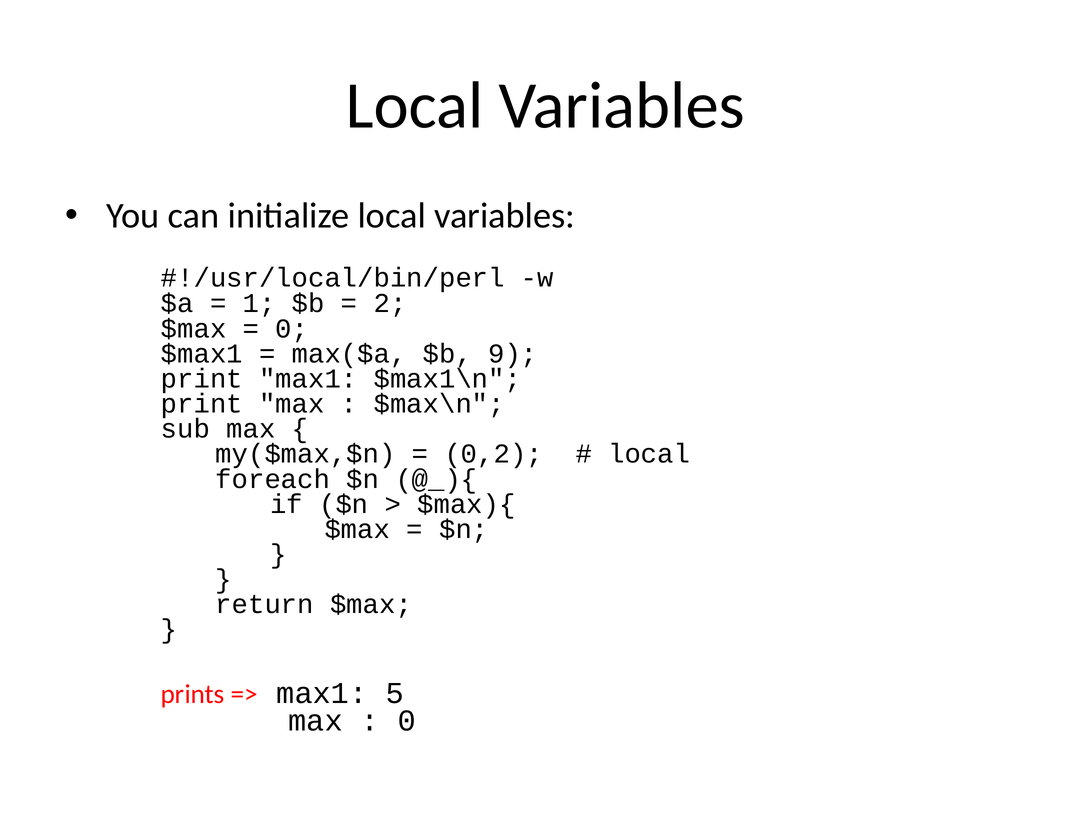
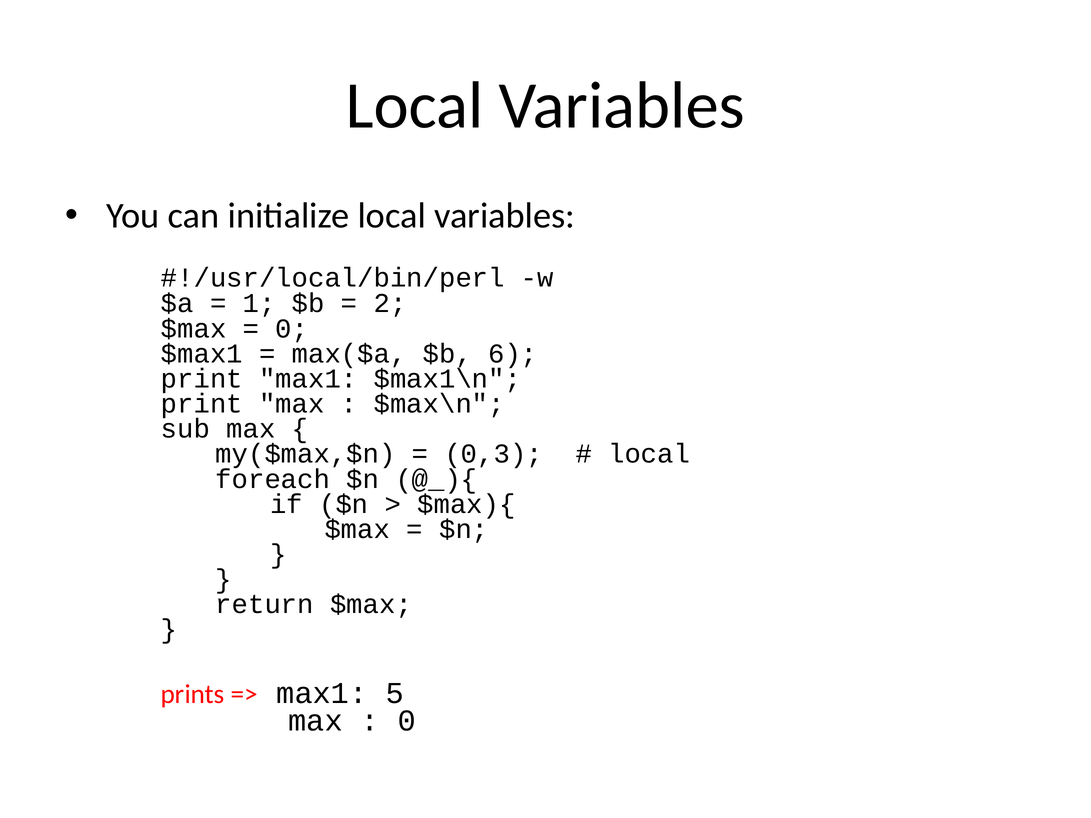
9: 9 -> 6
0,2: 0,2 -> 0,3
